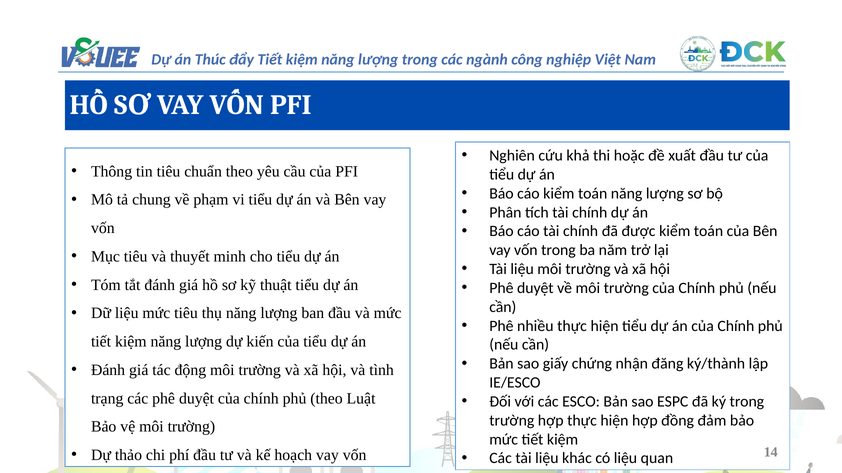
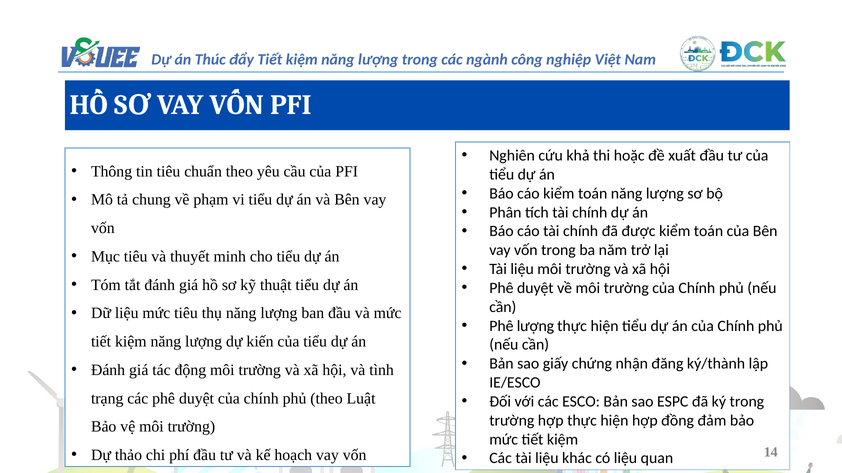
Phê nhiều: nhiều -> lượng
